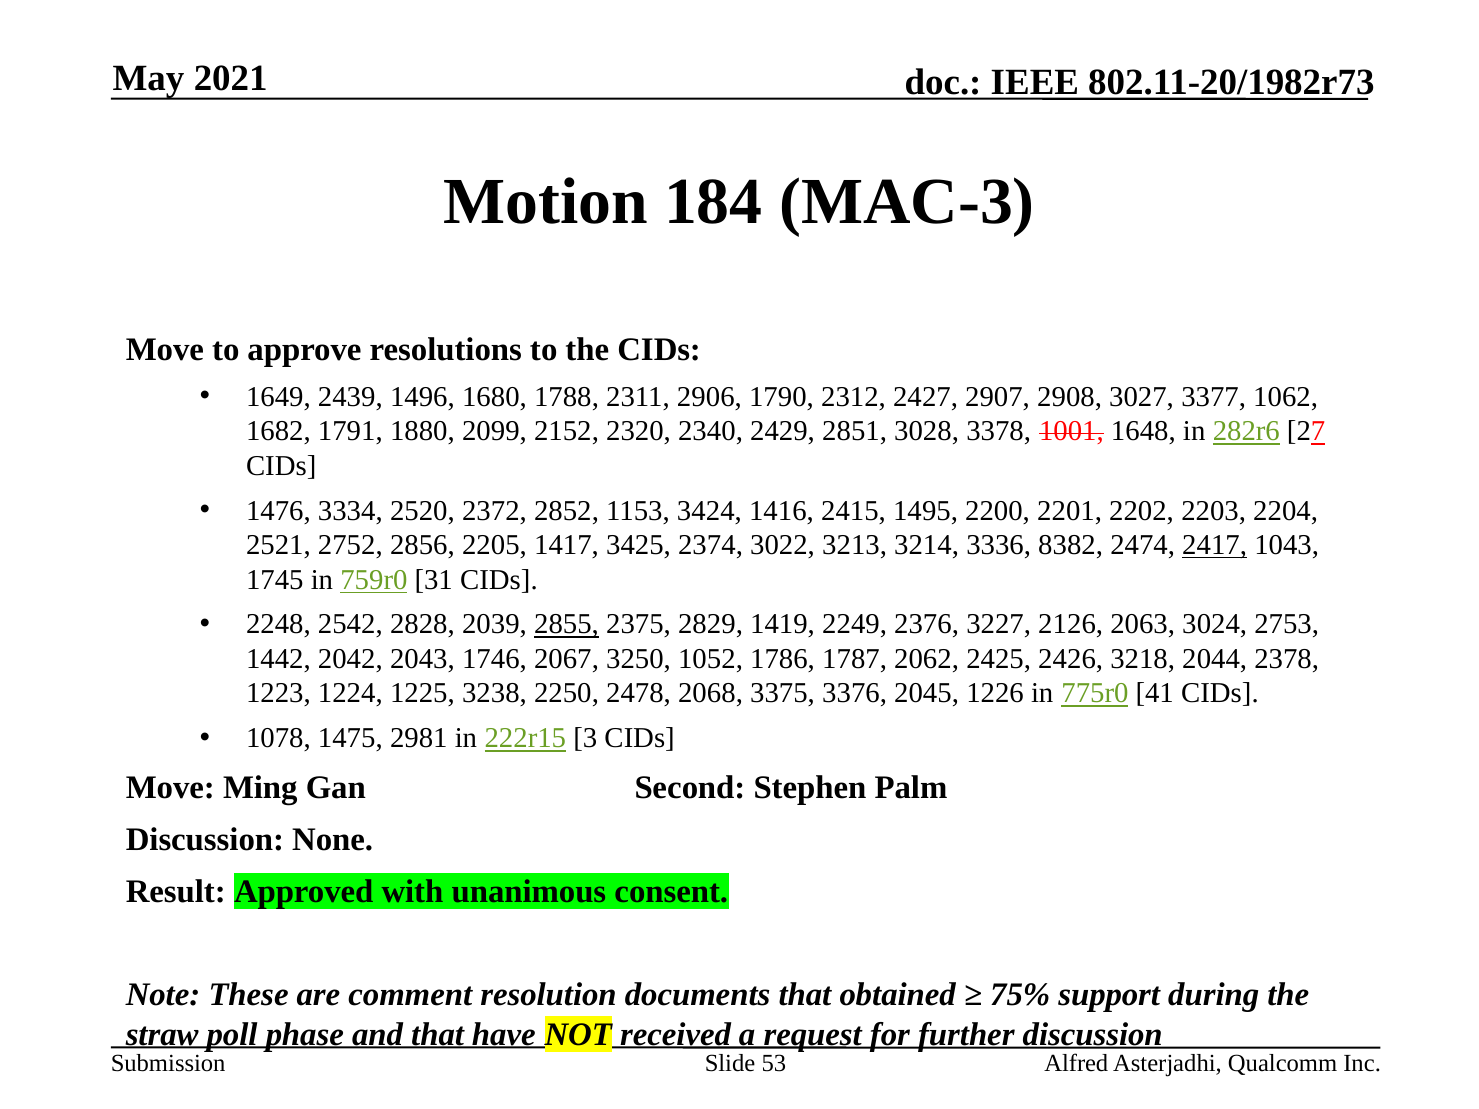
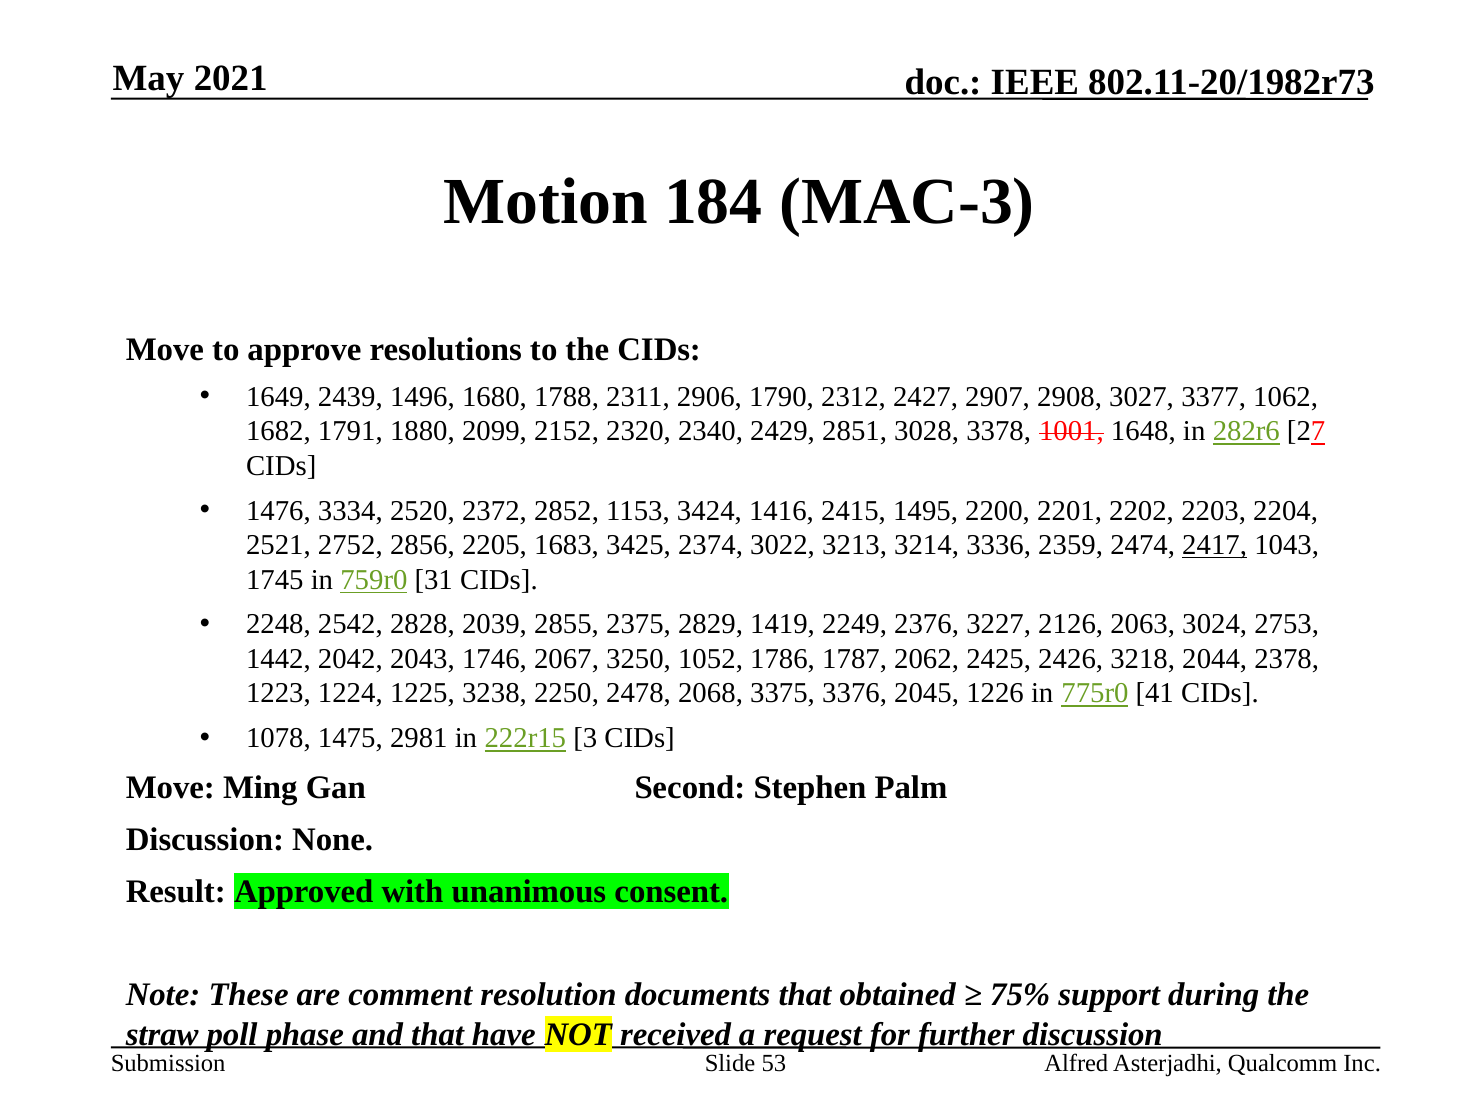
1417: 1417 -> 1683
8382: 8382 -> 2359
2855 underline: present -> none
